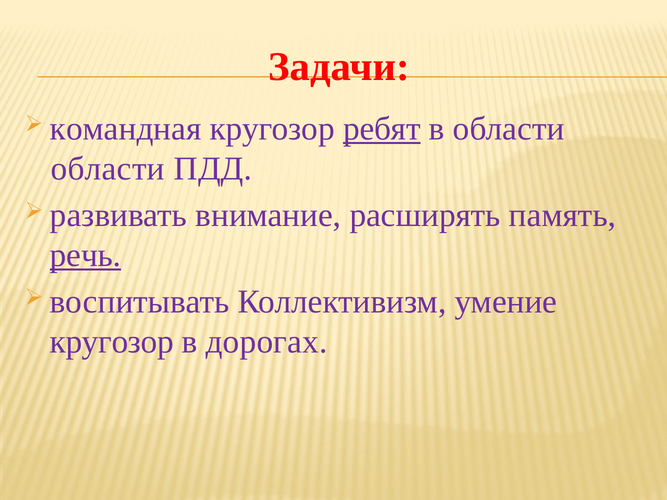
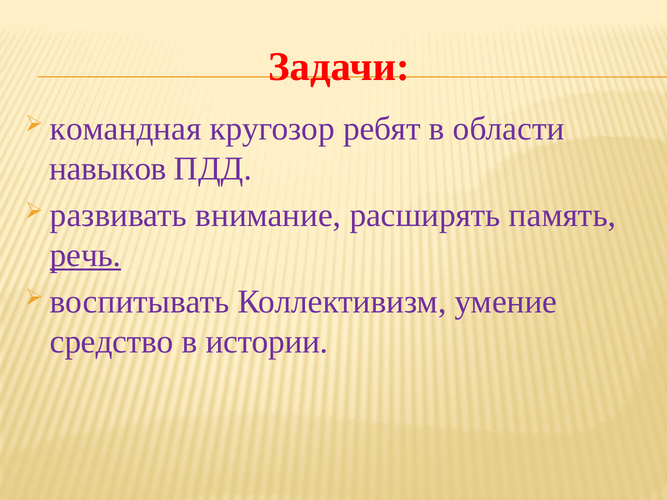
ребят underline: present -> none
области at (108, 169): области -> навыков
кругозор at (112, 342): кругозор -> средство
дорогах: дорогах -> истории
